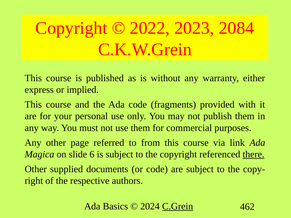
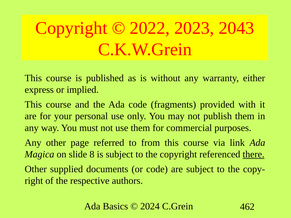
2084: 2084 -> 2043
6: 6 -> 8
C.Grein underline: present -> none
